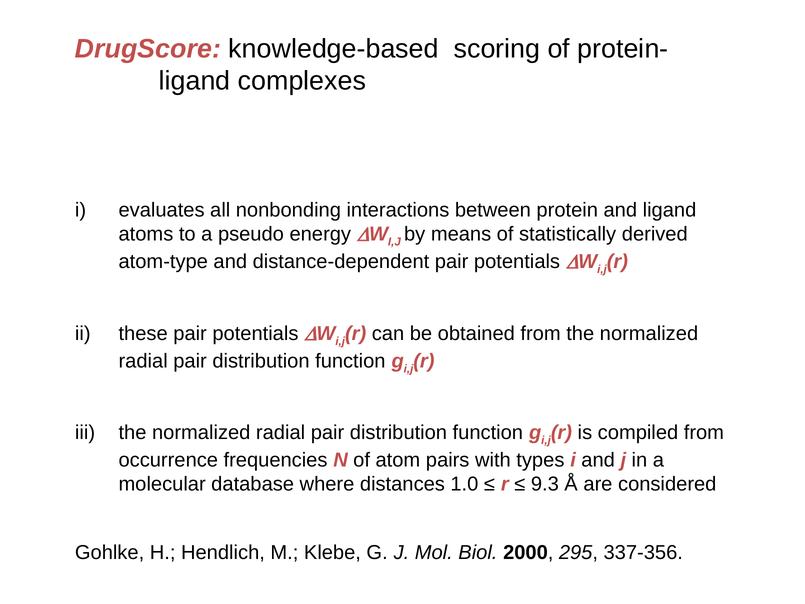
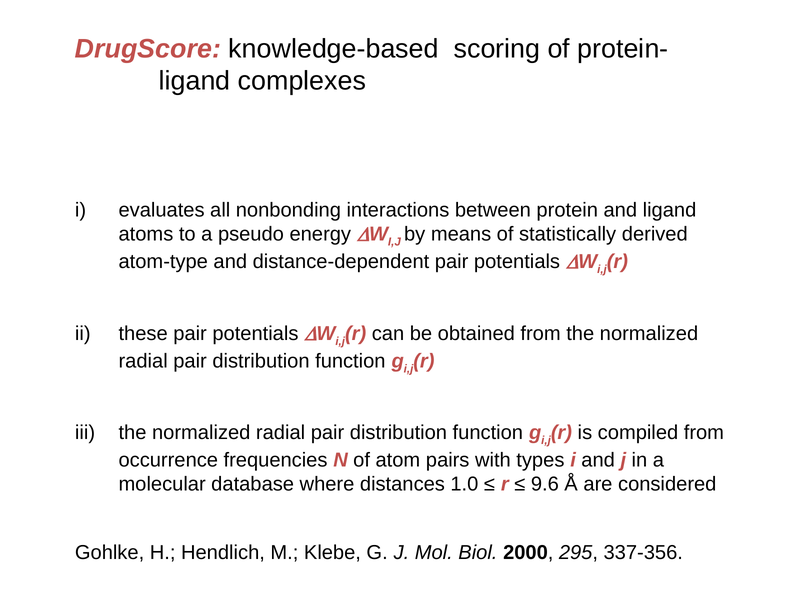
9.3: 9.3 -> 9.6
